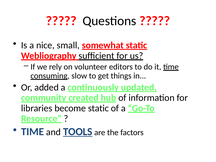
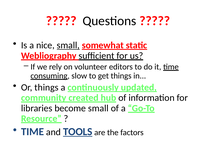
small at (68, 45) underline: none -> present
Or added: added -> things
become static: static -> small
